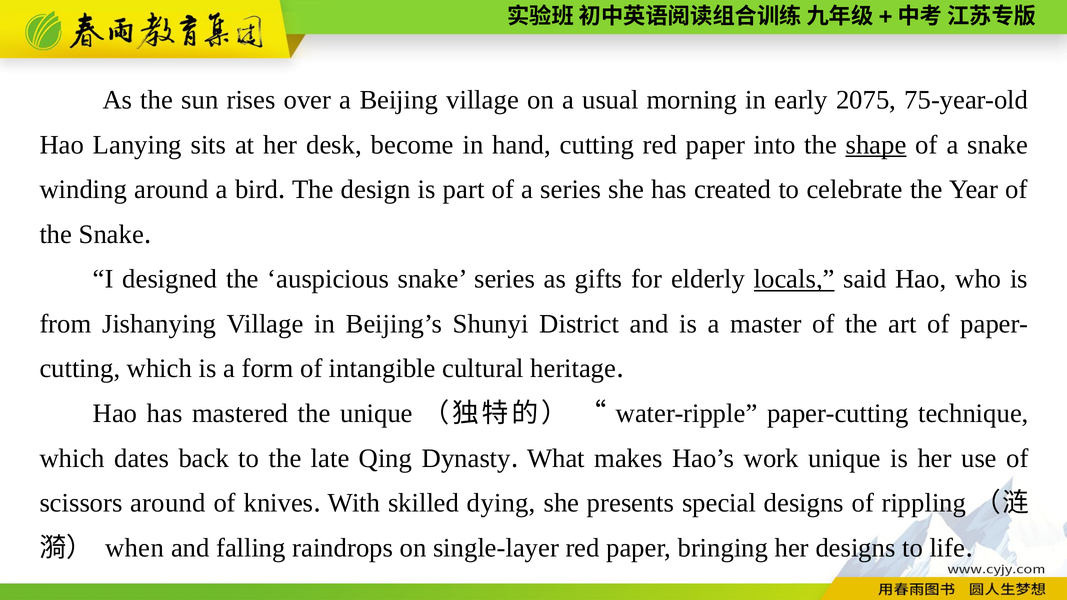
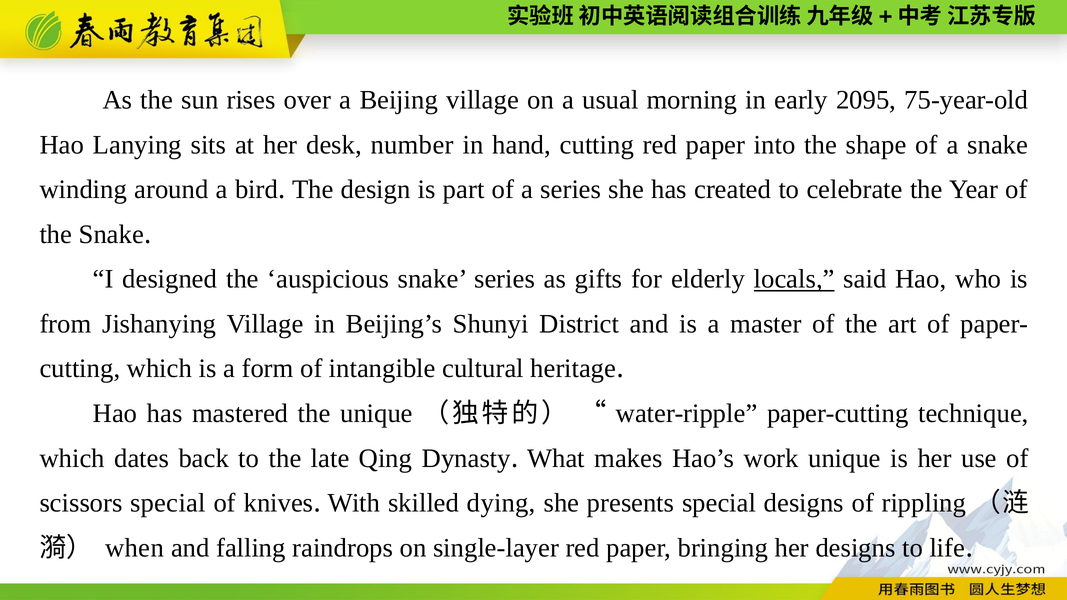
2075: 2075 -> 2095
become: become -> number
shape underline: present -> none
scissors around: around -> special
